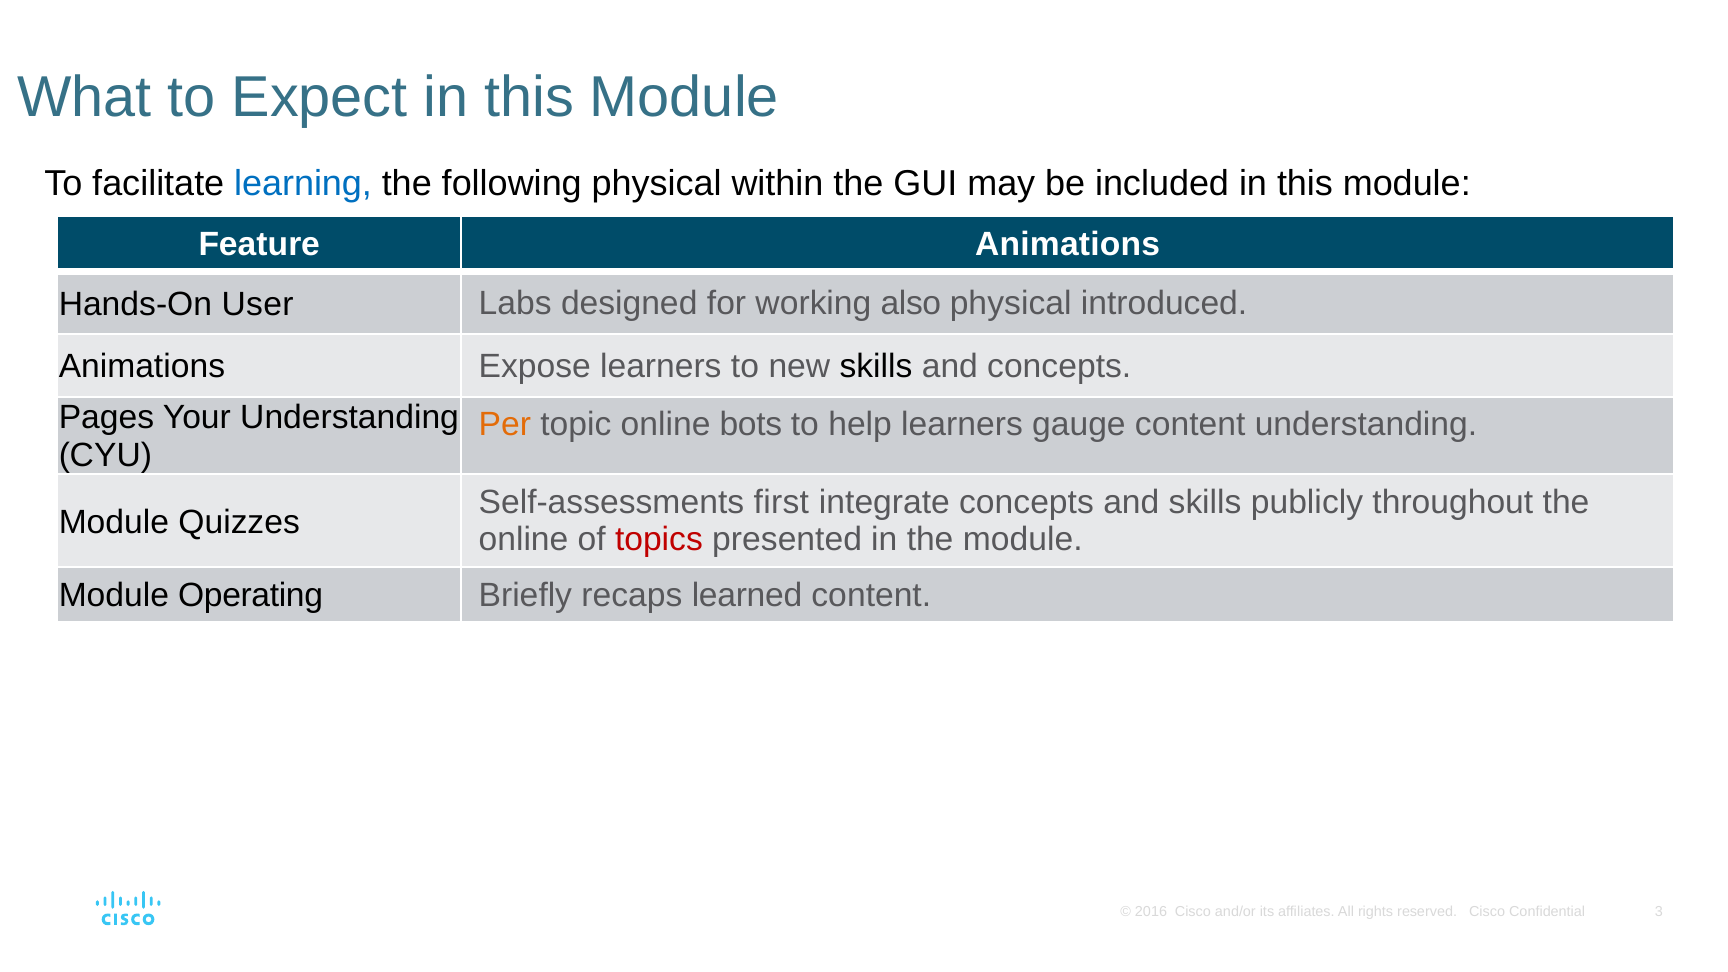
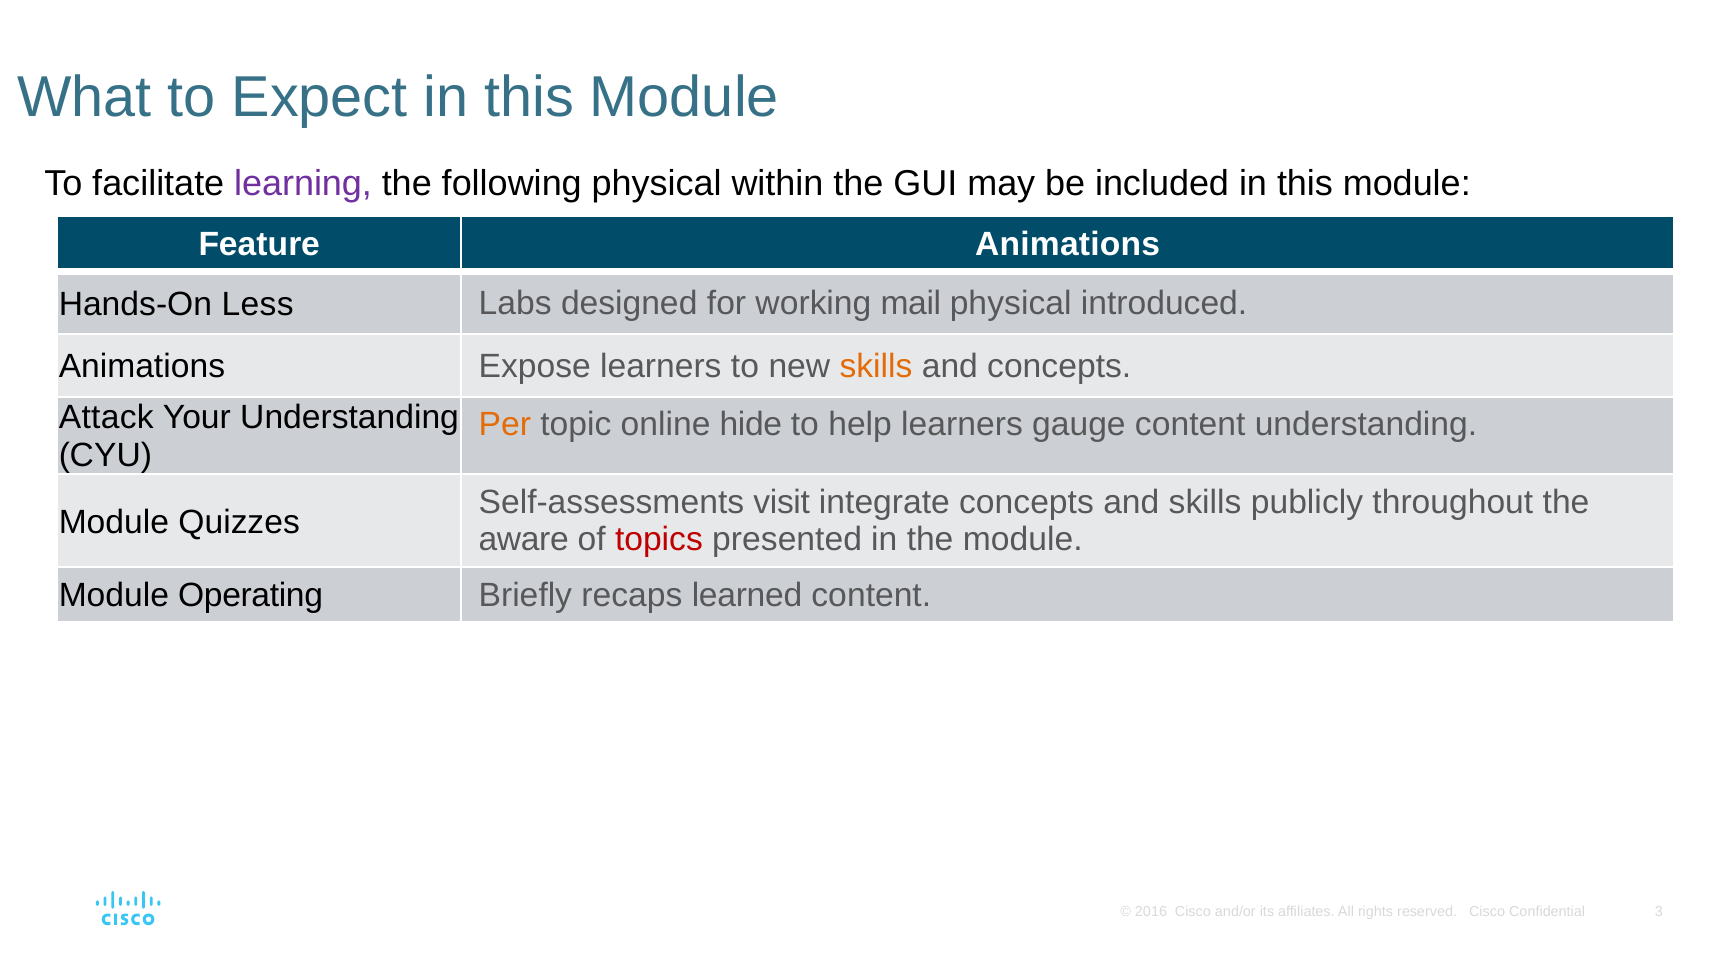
learning colour: blue -> purple
User: User -> Less
also: also -> mail
skills at (876, 366) colour: black -> orange
Pages: Pages -> Attack
bots: bots -> hide
first: first -> visit
online at (524, 540): online -> aware
